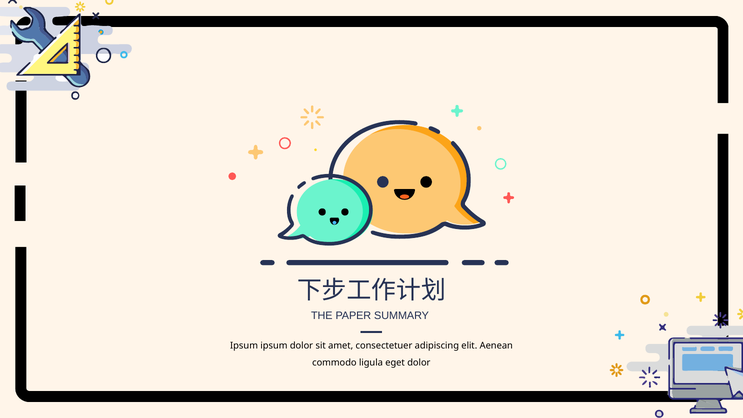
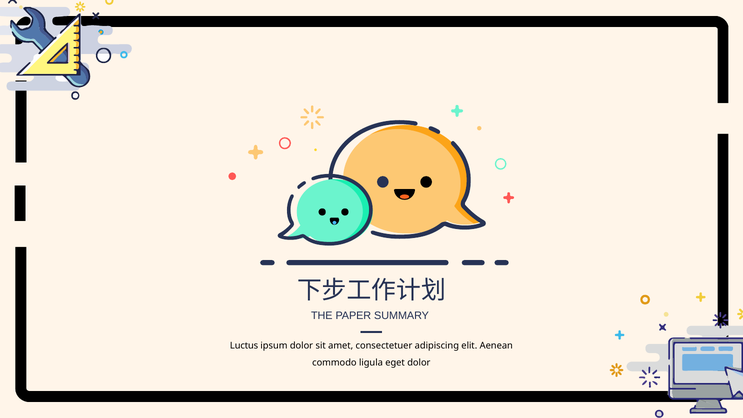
Ipsum at (244, 346): Ipsum -> Luctus
